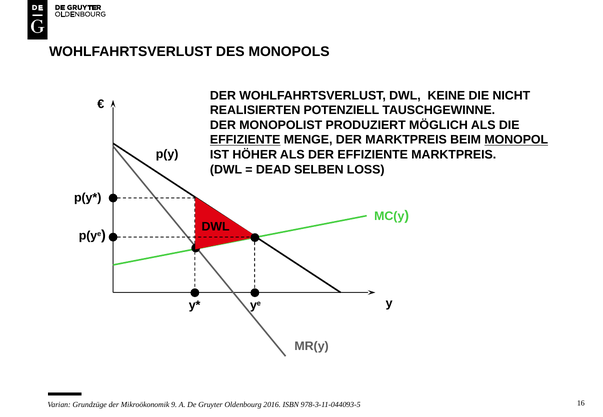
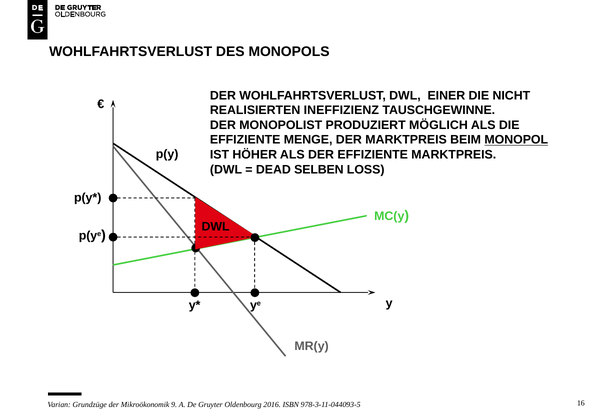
KEINE: KEINE -> EINER
POTENZIELL: POTENZIELL -> INEFFIZIENZ
EFFIZIENTE at (245, 140) underline: present -> none
